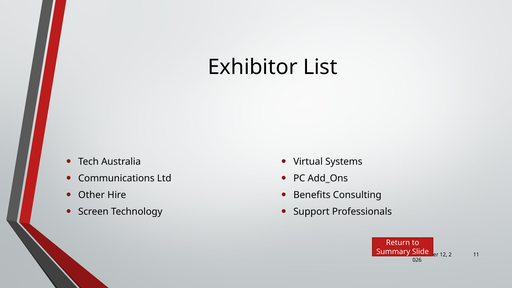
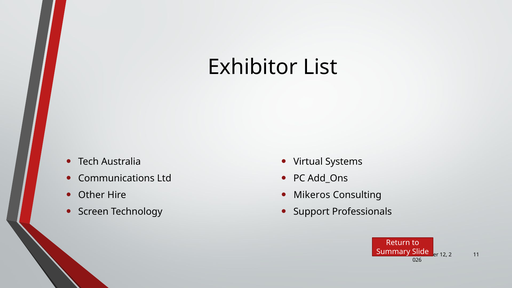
Benefits: Benefits -> Mikeros
